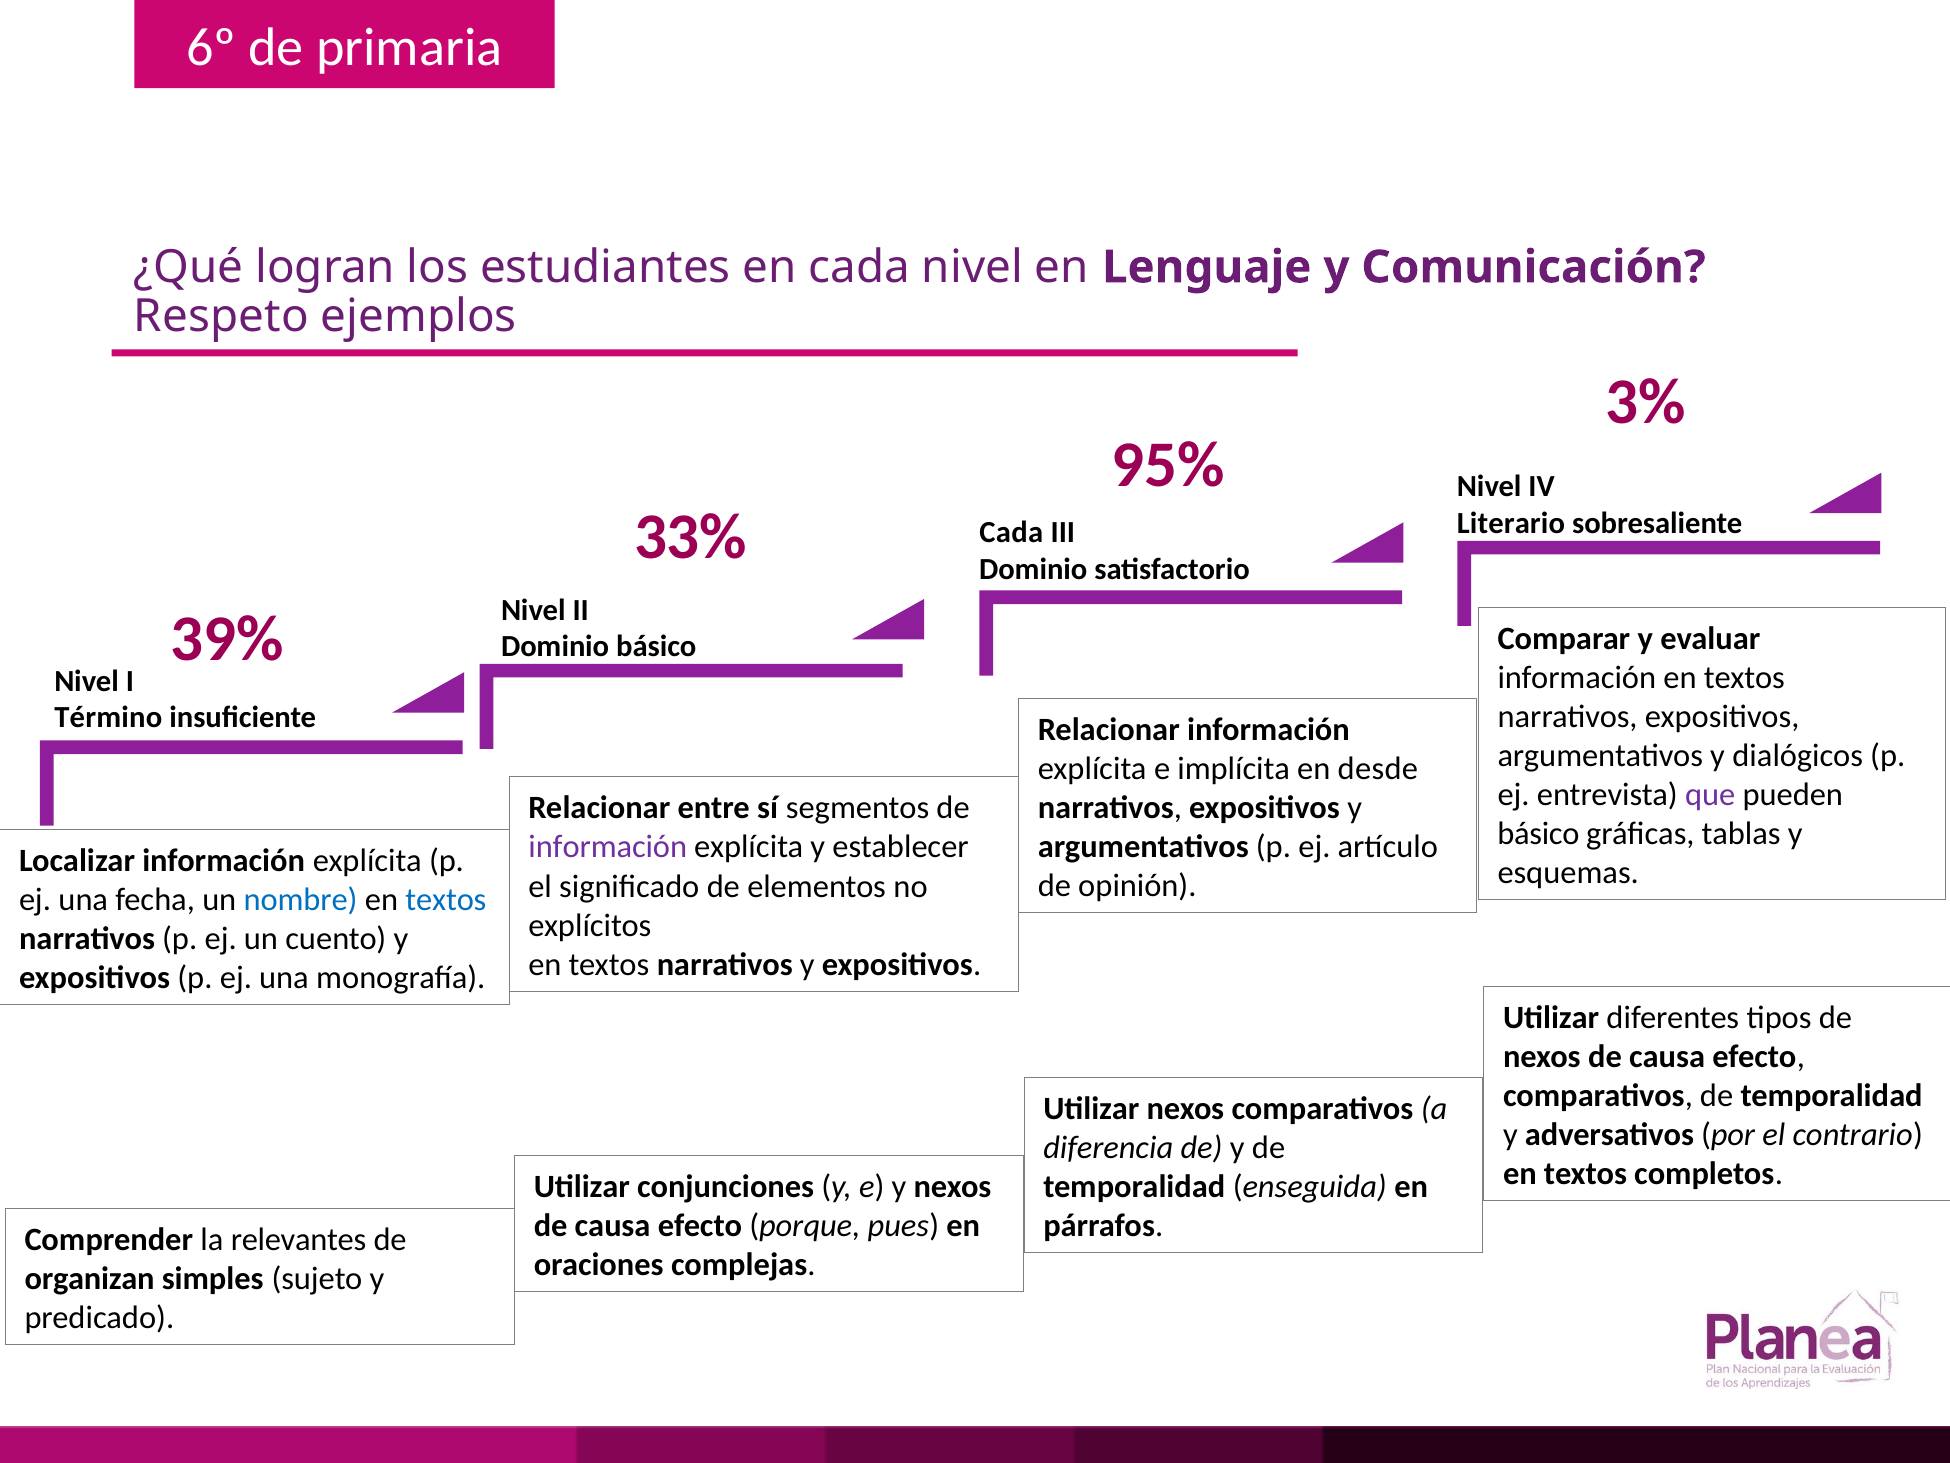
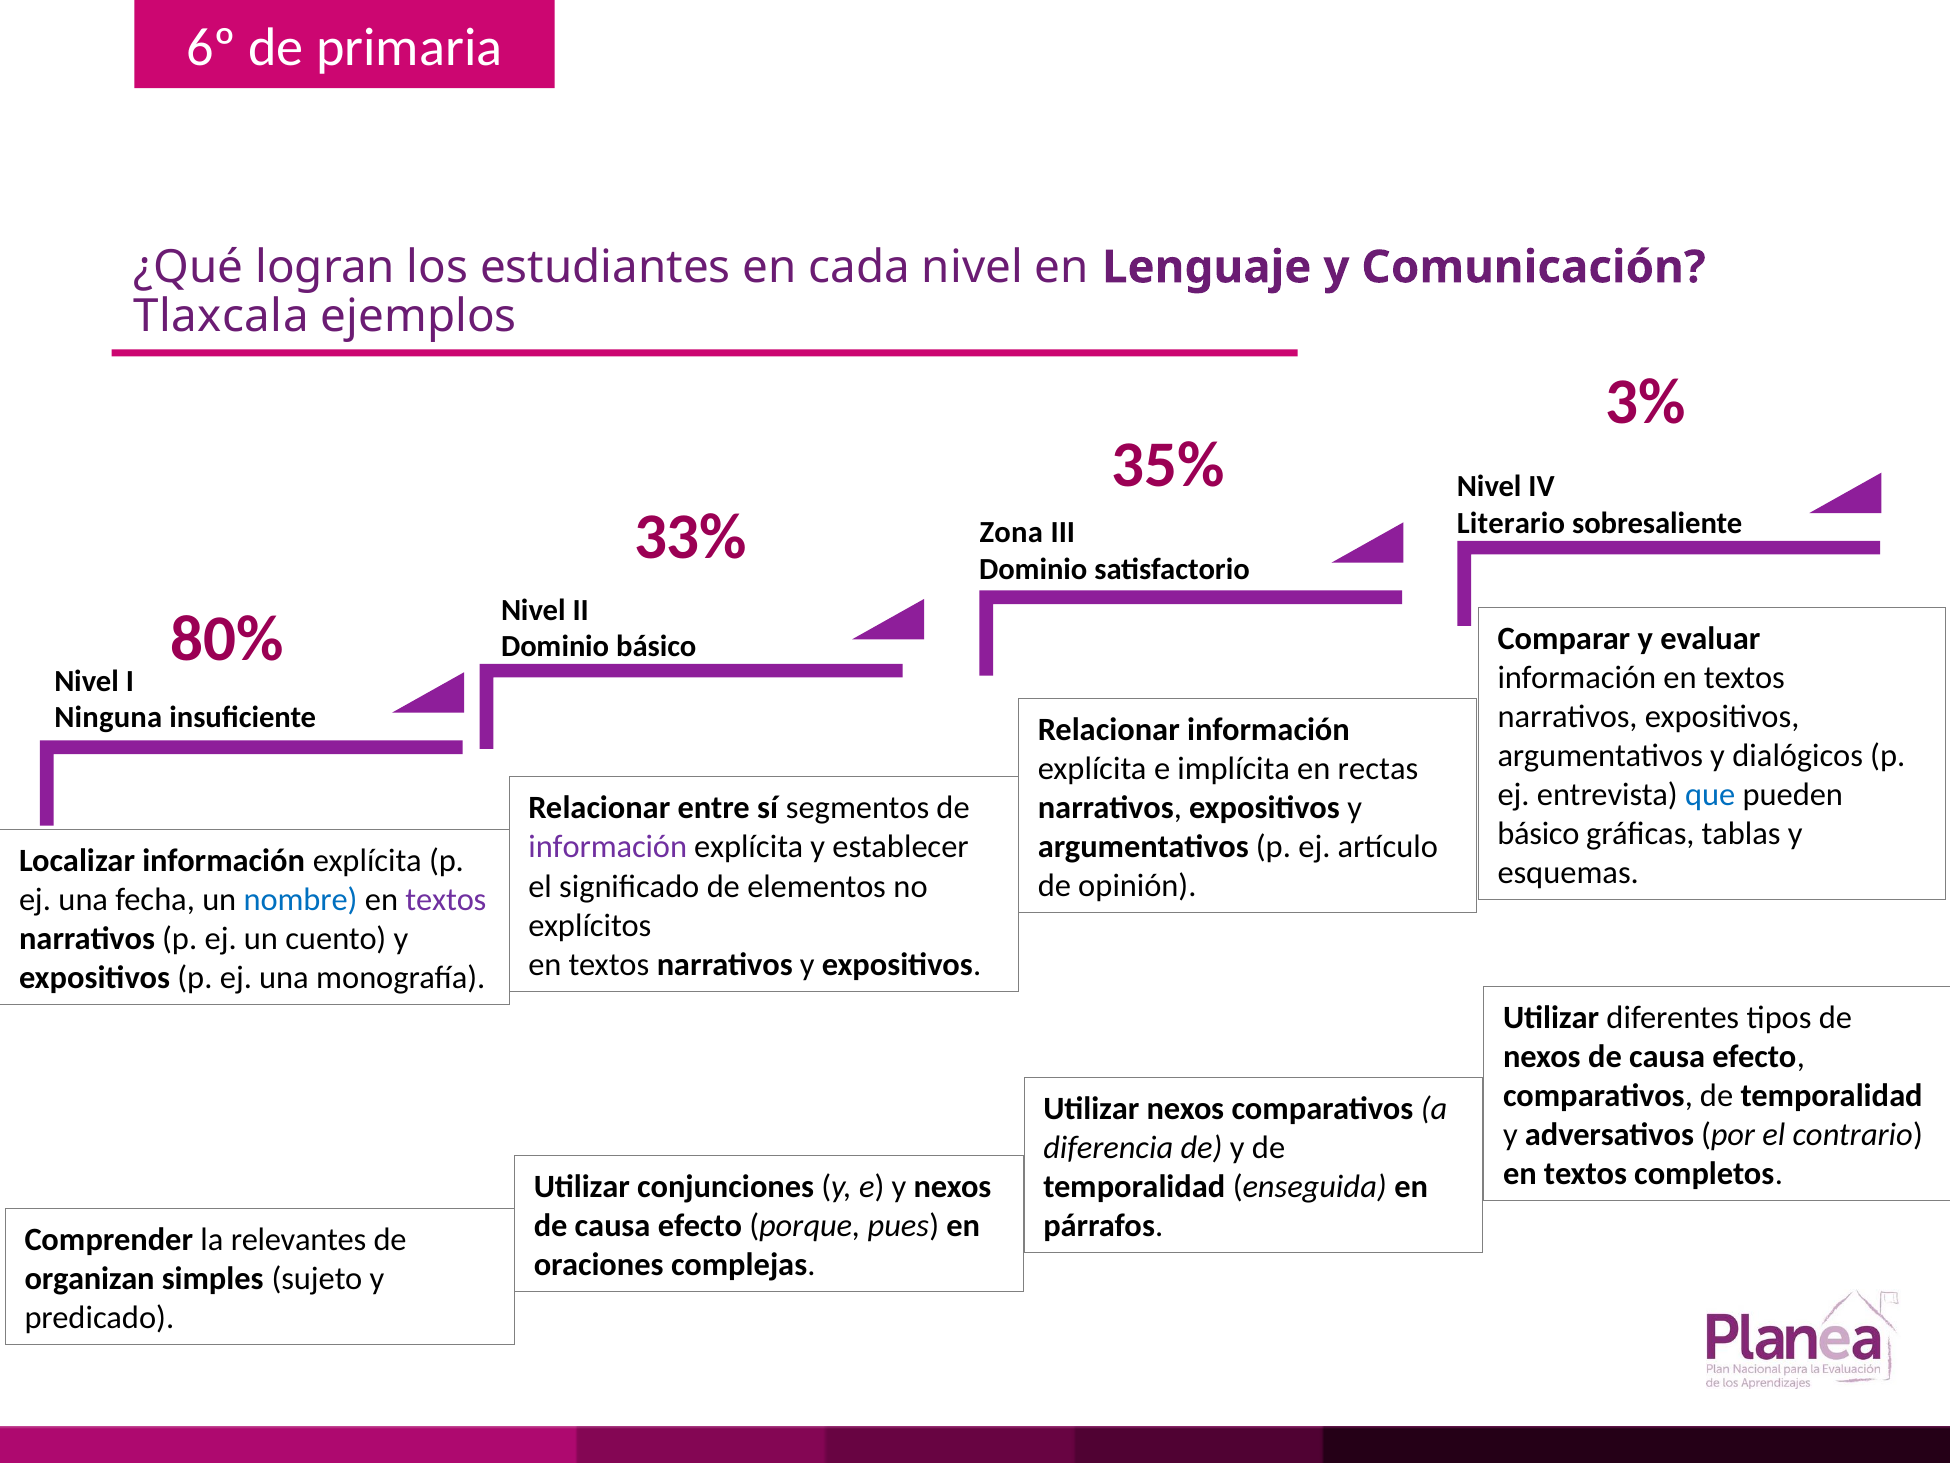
Respeto: Respeto -> Tlaxcala
95%: 95% -> 35%
Cada at (1011, 532): Cada -> Zona
39%: 39% -> 80%
Término: Término -> Ninguna
desde: desde -> rectas
que colour: purple -> blue
textos at (446, 900) colour: blue -> purple
